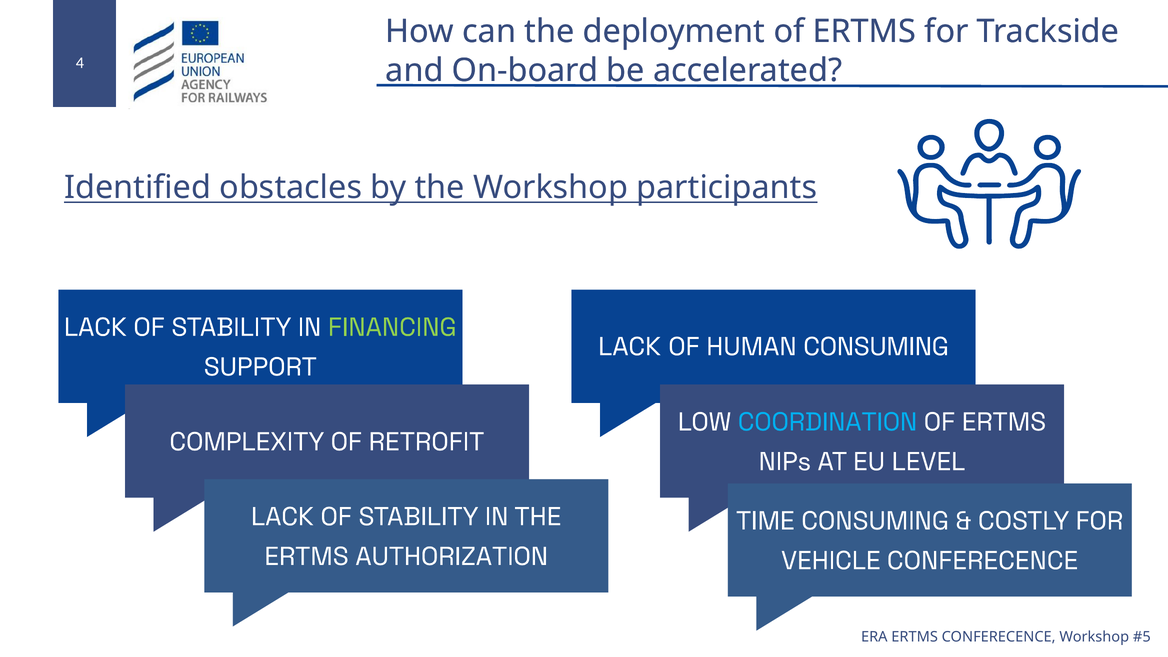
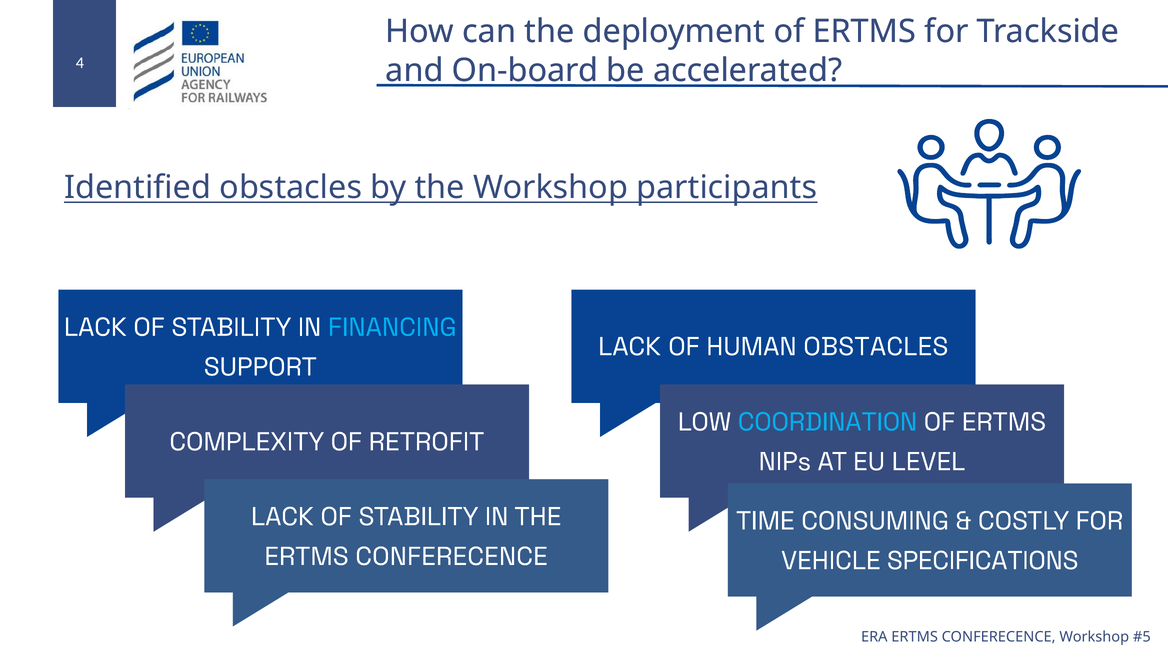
FINANCING colour: light green -> light blue
HUMAN CONSUMING: CONSUMING -> OBSTACLES
AUTHORIZATION at (452, 556): AUTHORIZATION -> CONFERECENCE
VEHICLE CONFERECENCE: CONFERECENCE -> SPECIFICATIONS
